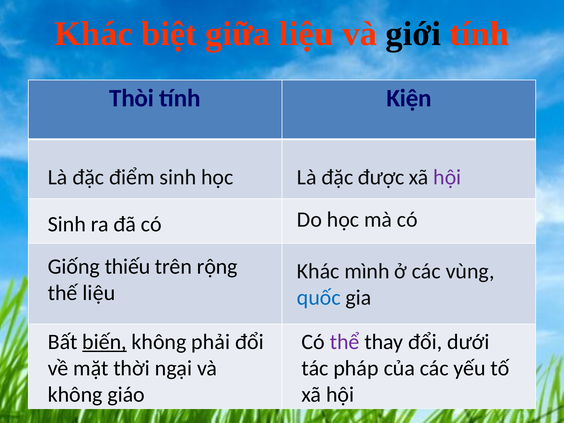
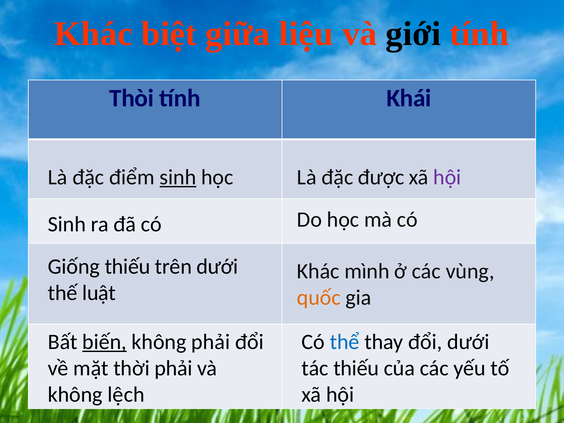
Kiện: Kiện -> Khái
sinh at (178, 177) underline: none -> present
trên rộng: rộng -> dưới
thế liệu: liệu -> luật
quốc colour: blue -> orange
thể colour: purple -> blue
thời ngại: ngại -> phải
tác pháp: pháp -> thiếu
giáo: giáo -> lệch
